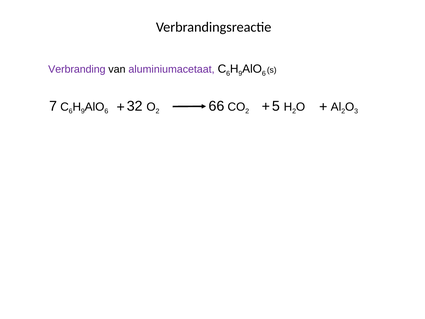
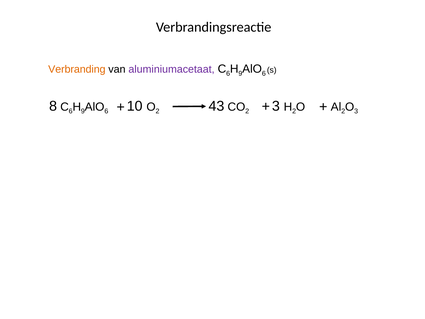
Verbranding colour: purple -> orange
7: 7 -> 8
32: 32 -> 10
66: 66 -> 43
2 5: 5 -> 3
